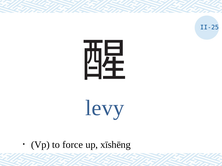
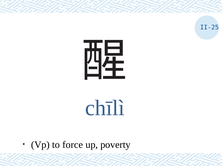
levy: levy -> chīlì
xīshēng: xīshēng -> poverty
